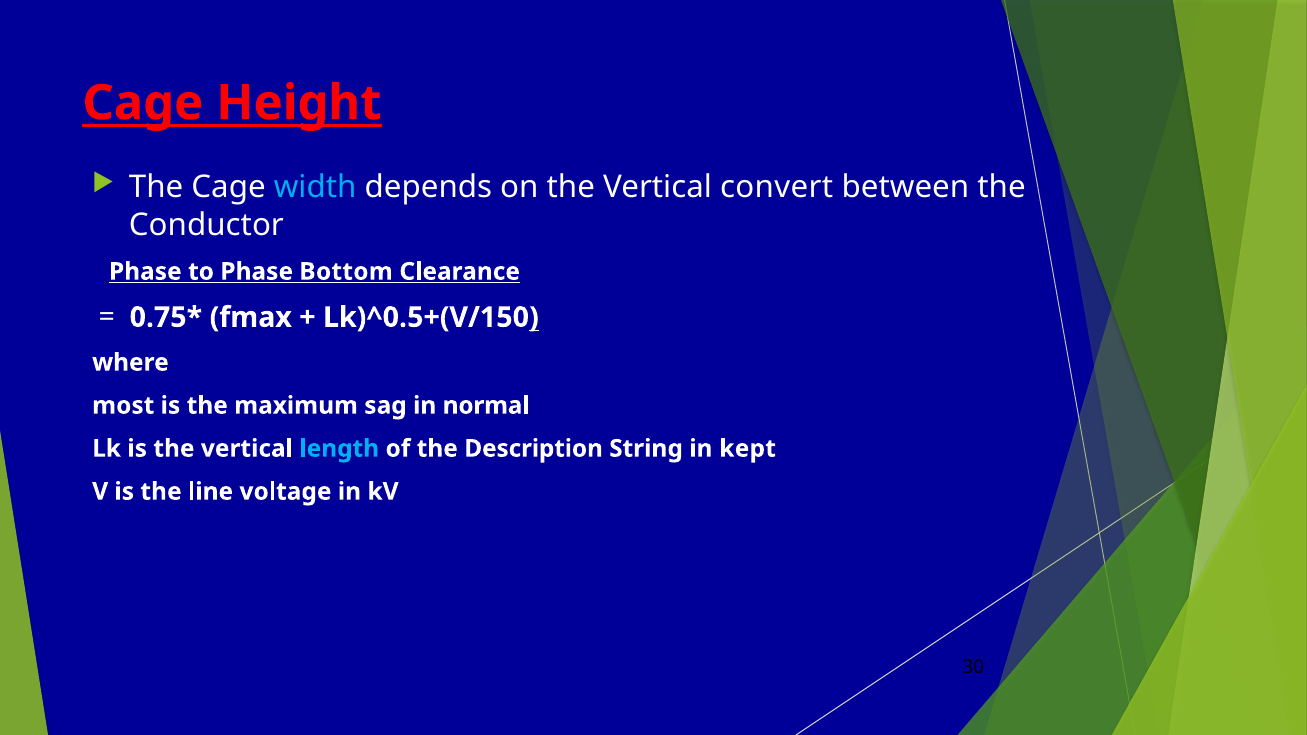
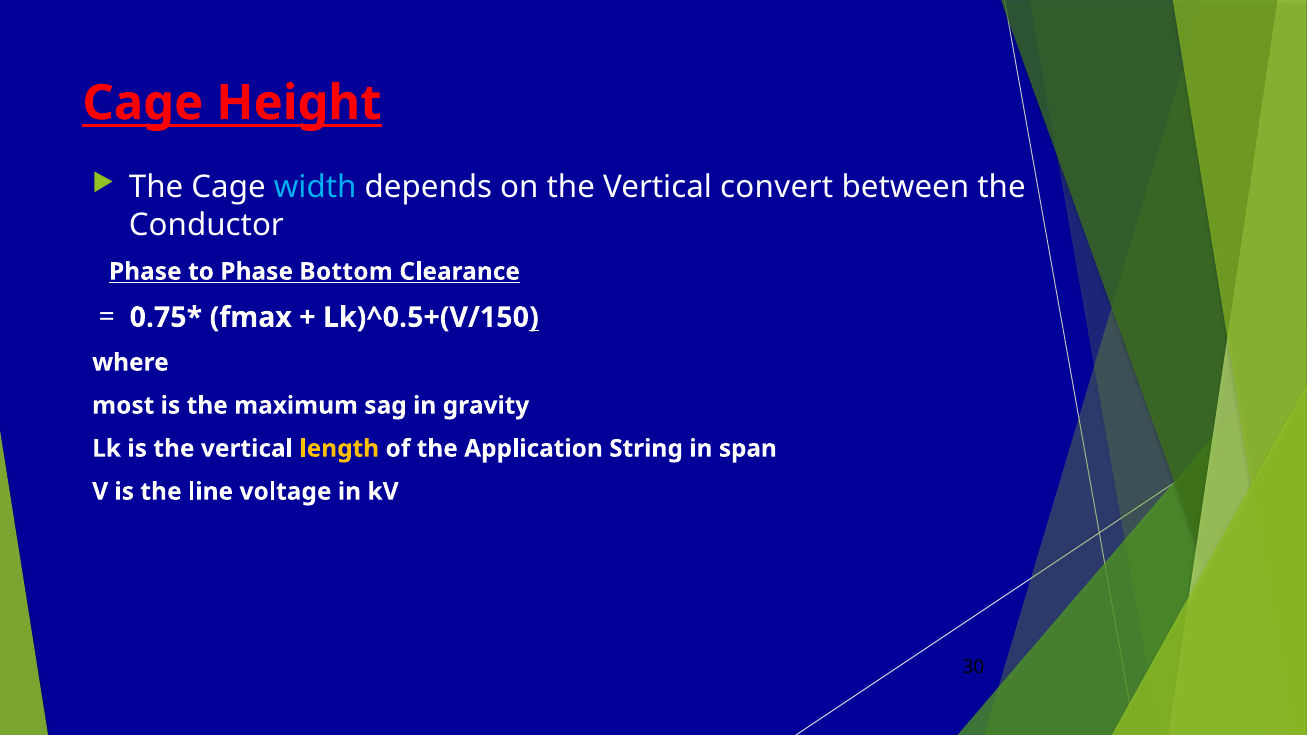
normal: normal -> gravity
length colour: light blue -> yellow
Description: Description -> Application
kept: kept -> span
